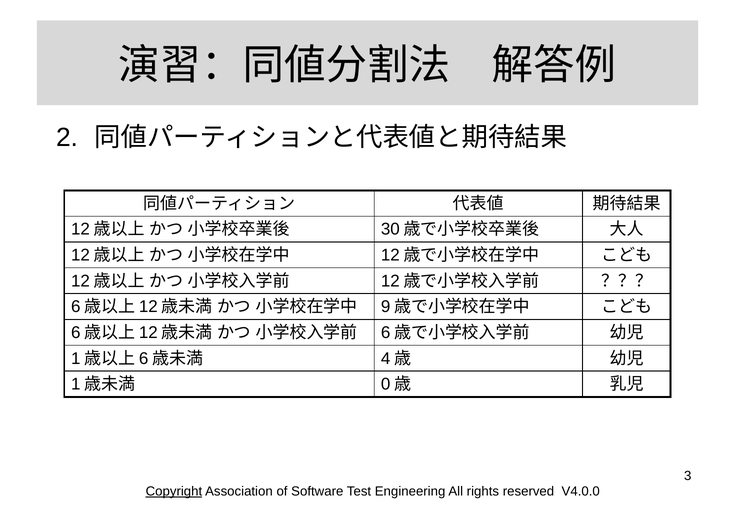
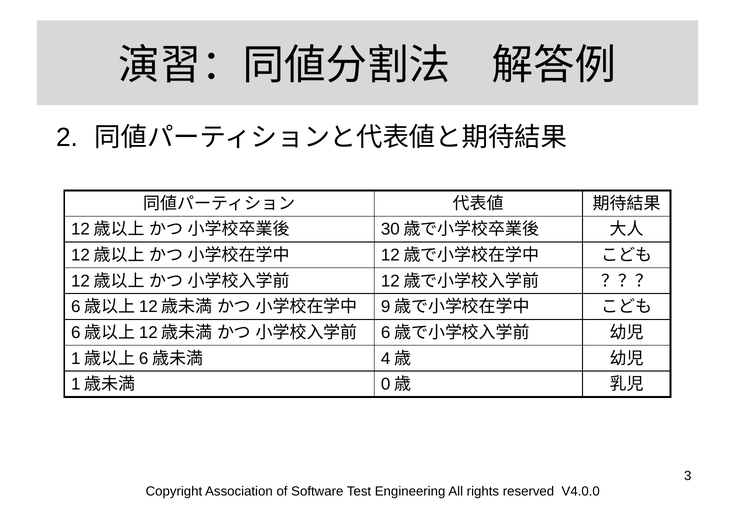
Copyright underline: present -> none
